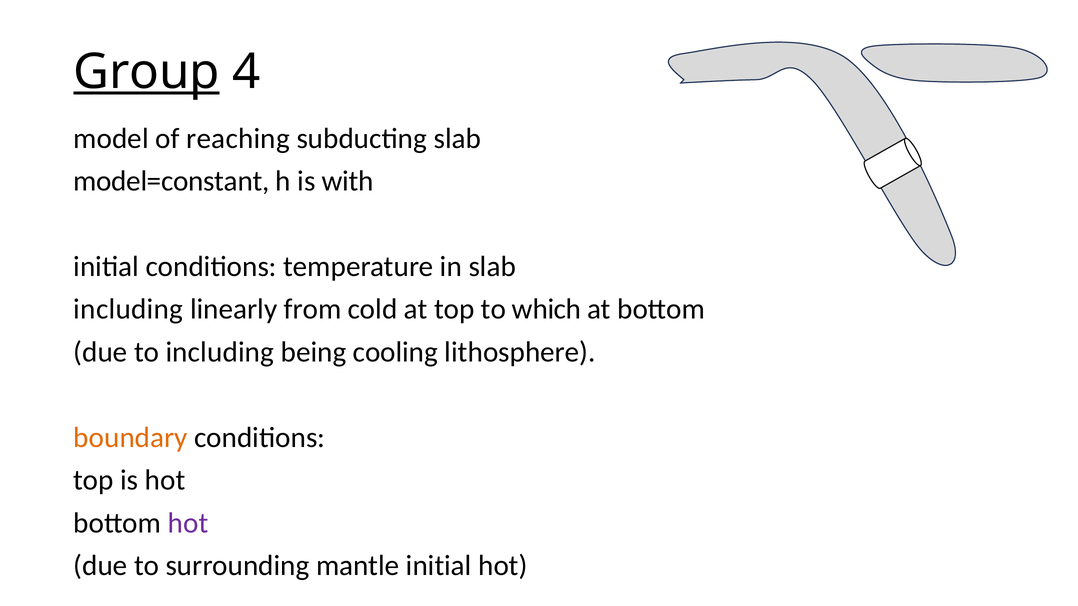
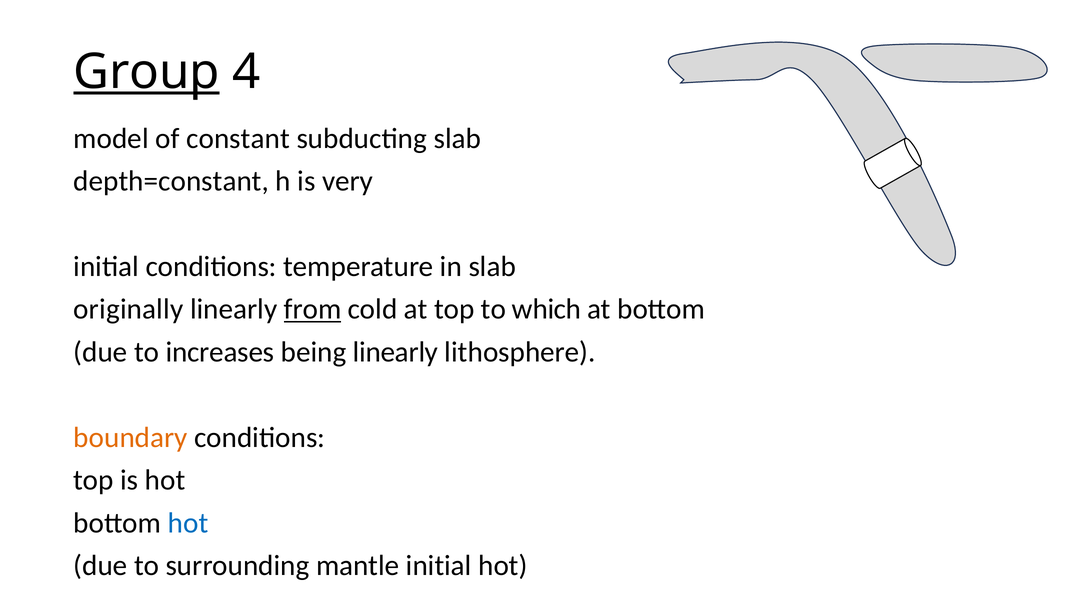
reaching: reaching -> constant
model=constant: model=constant -> depth=constant
with: with -> very
including at (128, 309): including -> originally
from underline: none -> present
to including: including -> increases
being cooling: cooling -> linearly
hot at (188, 523) colour: purple -> blue
